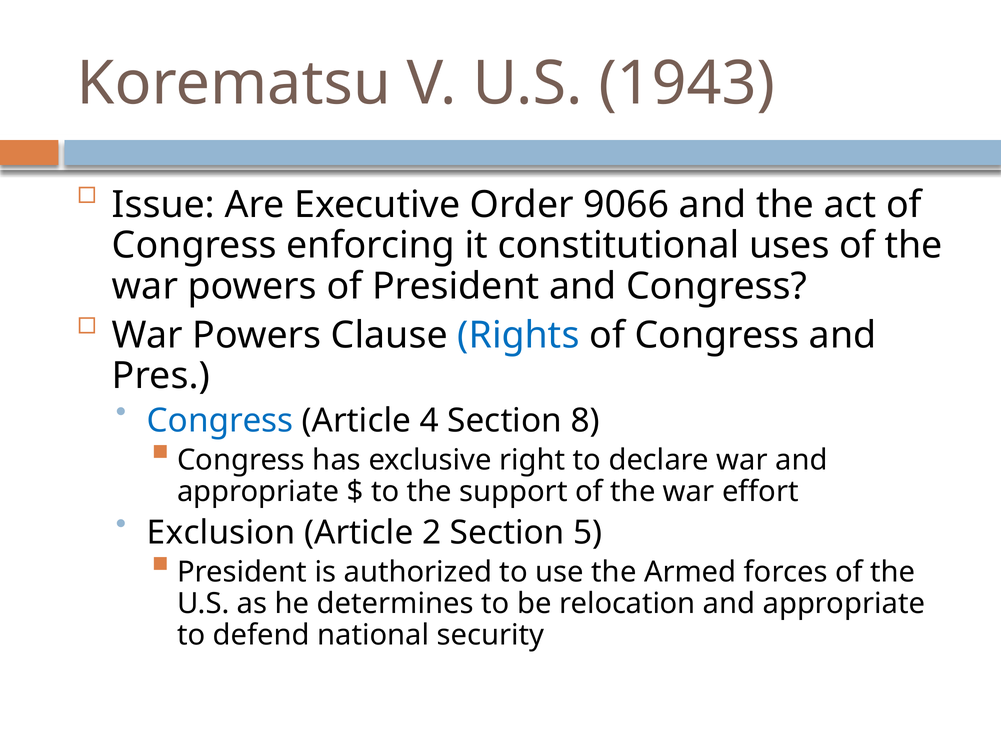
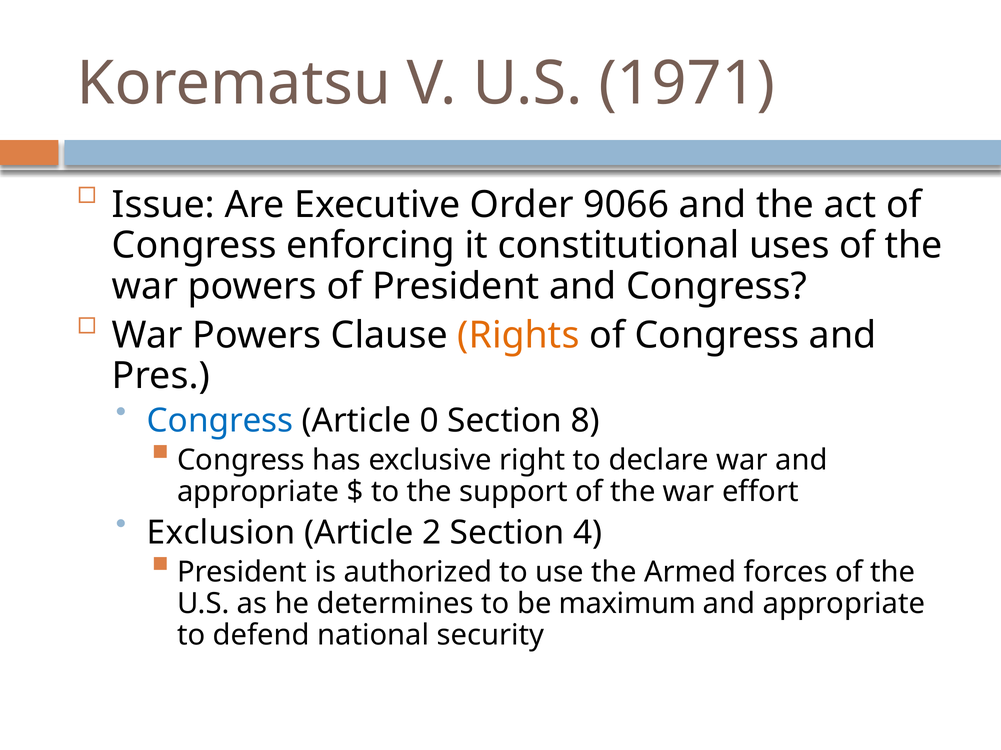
1943: 1943 -> 1971
Rights colour: blue -> orange
4: 4 -> 0
5: 5 -> 4
relocation: relocation -> maximum
